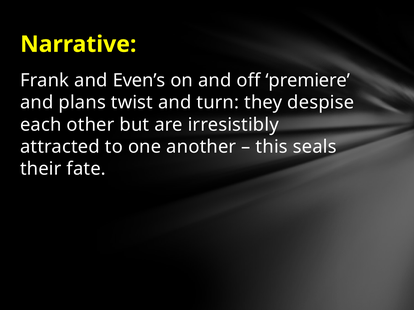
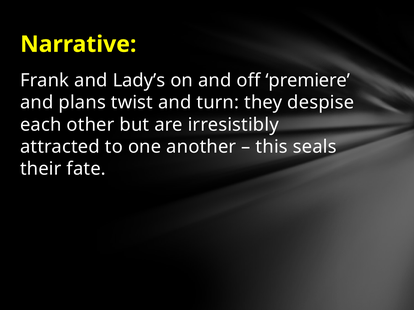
Even’s: Even’s -> Lady’s
